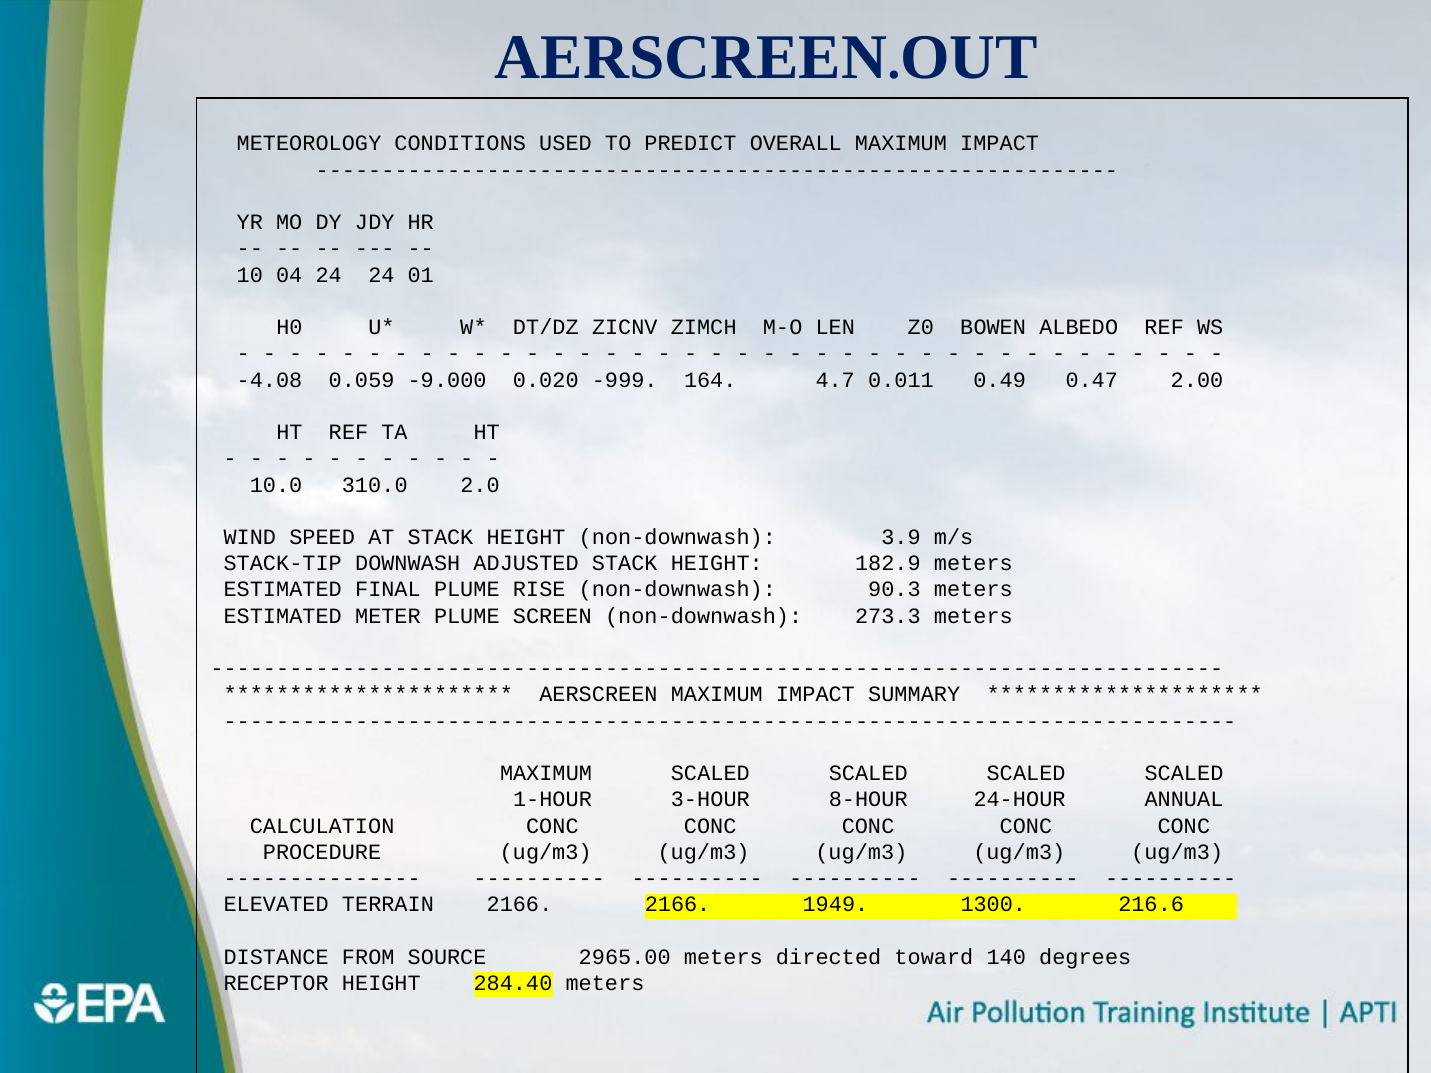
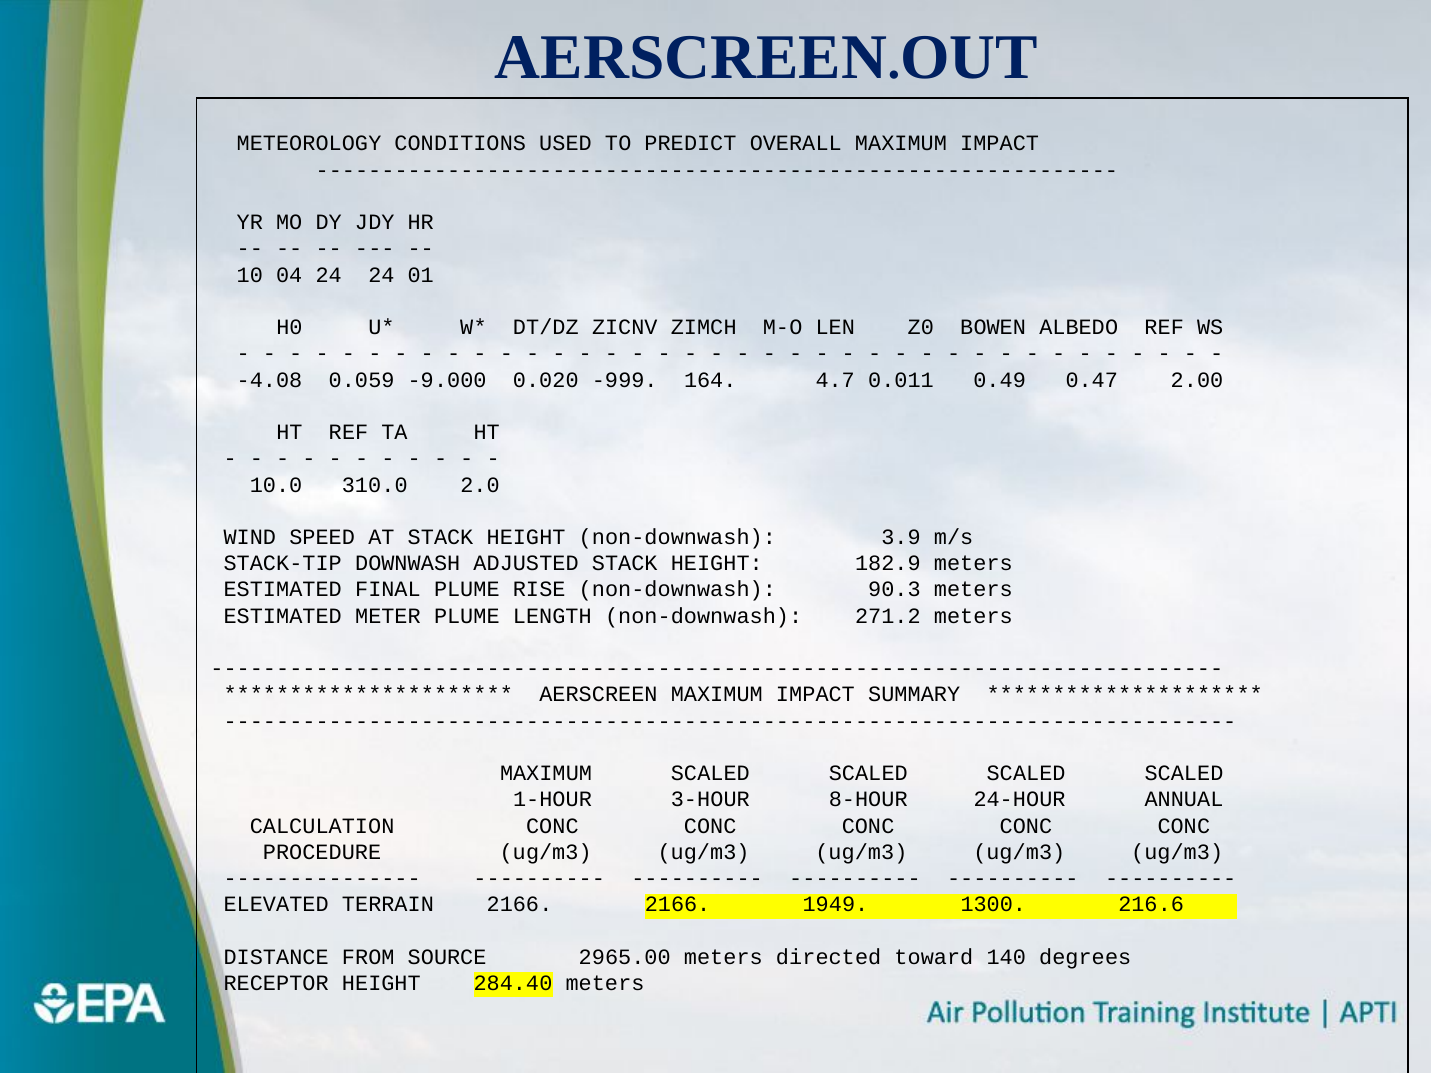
SCREEN: SCREEN -> LENGTH
273.3: 273.3 -> 271.2
